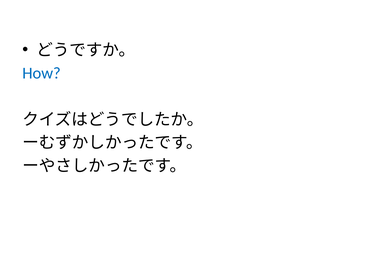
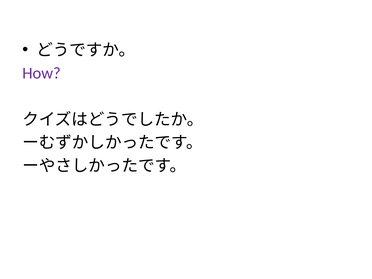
How colour: blue -> purple
